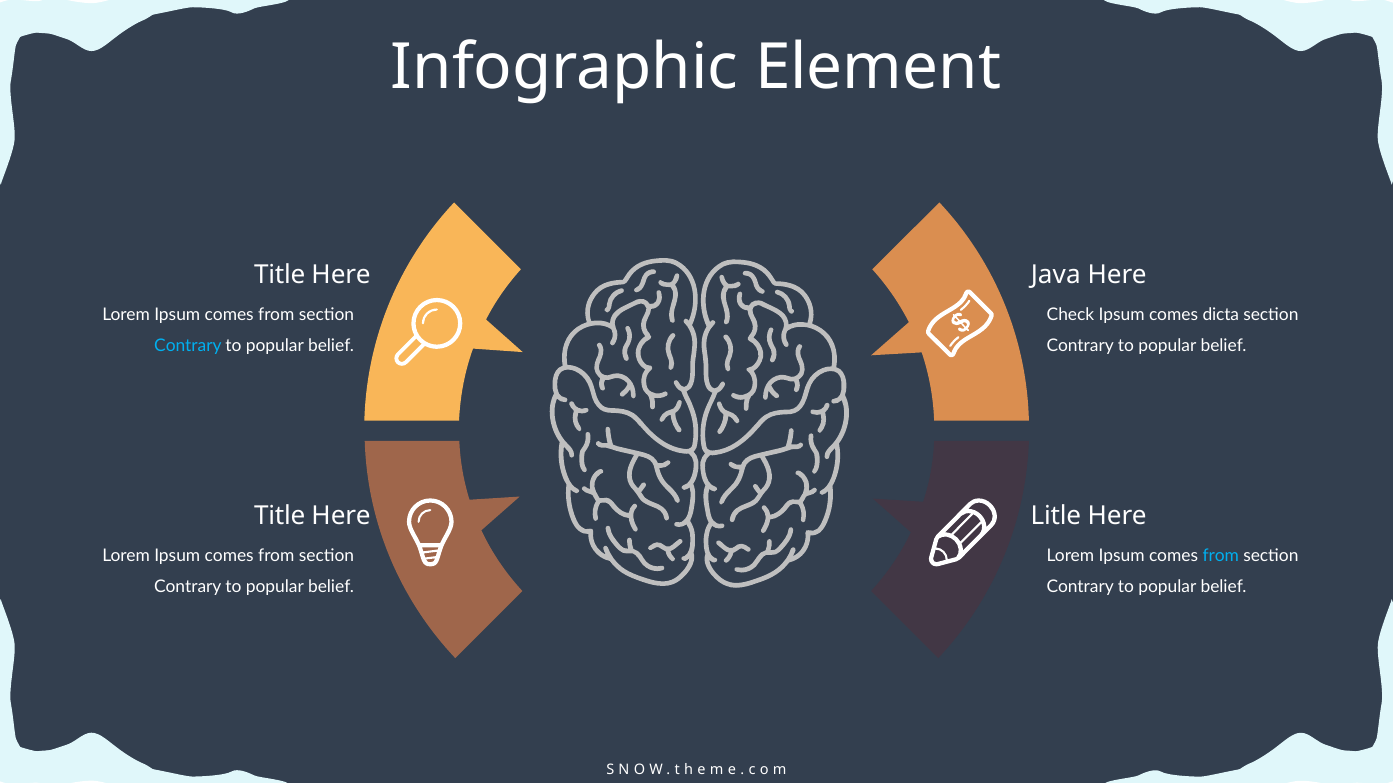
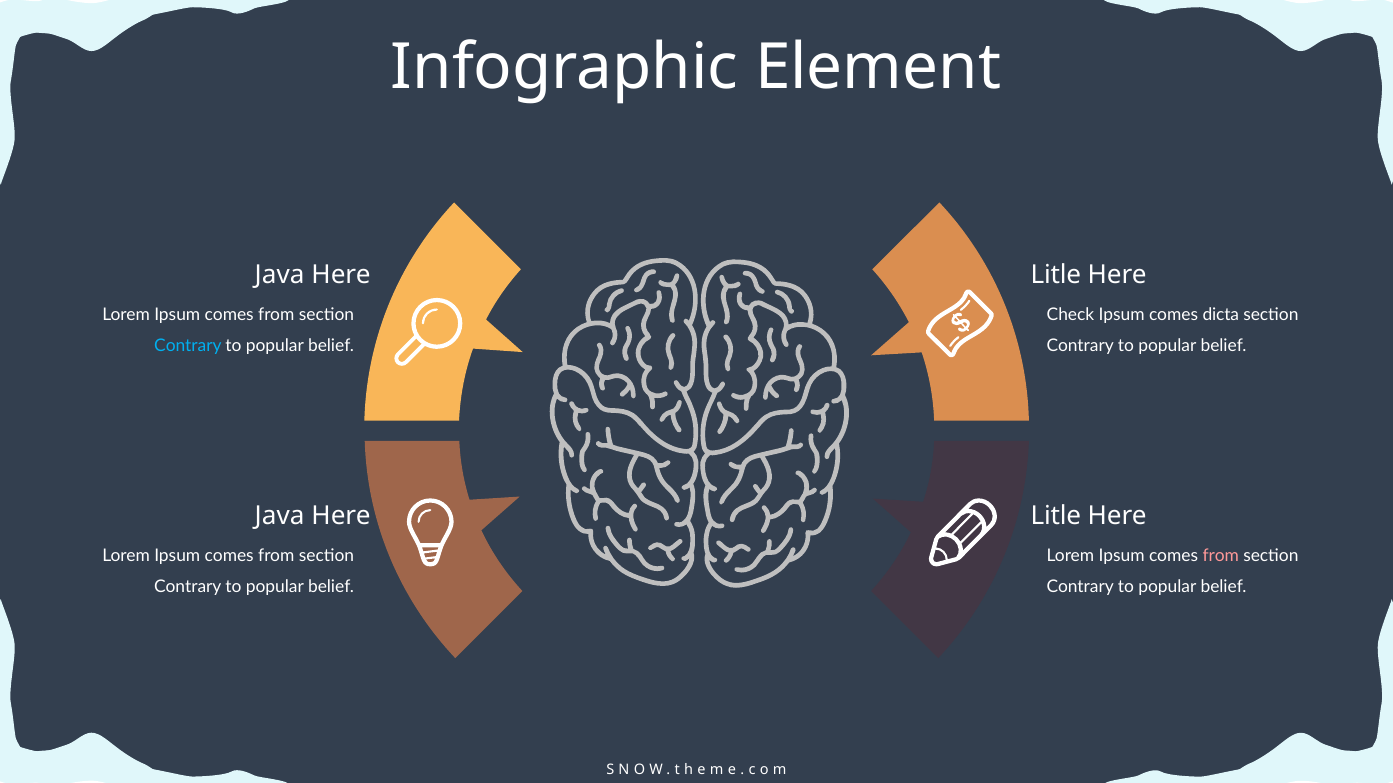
Java at (1056, 275): Java -> Litle
Title at (280, 275): Title -> Java
Title at (280, 516): Title -> Java
from at (1221, 556) colour: light blue -> pink
